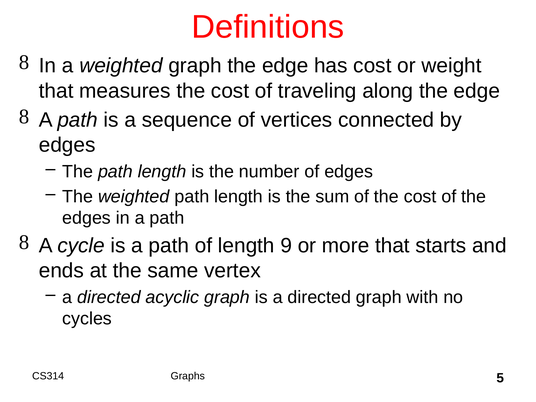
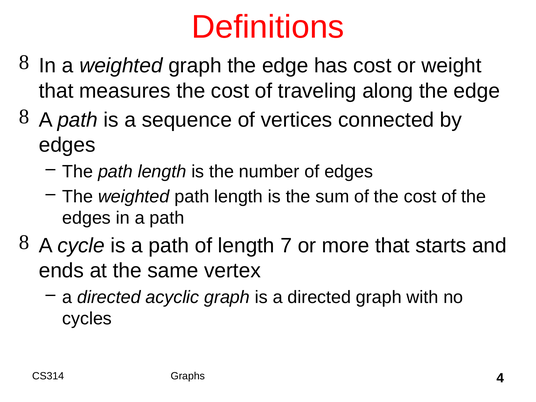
9: 9 -> 7
5: 5 -> 4
